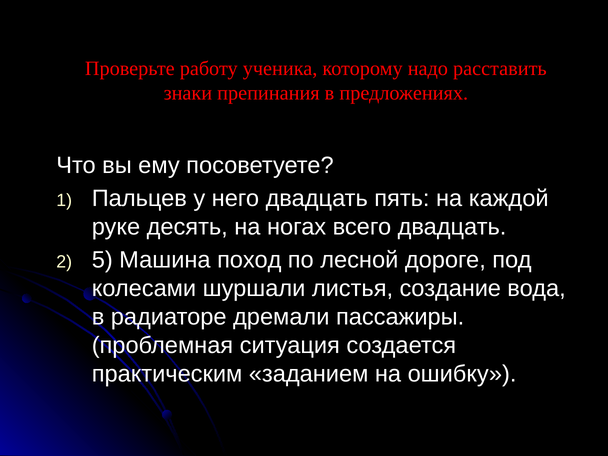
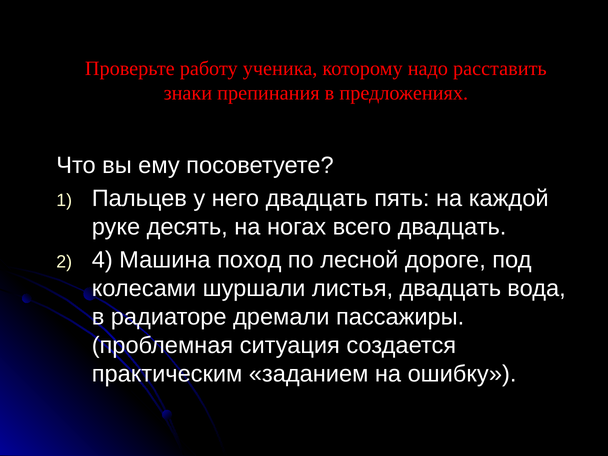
5: 5 -> 4
листья создание: создание -> двадцать
